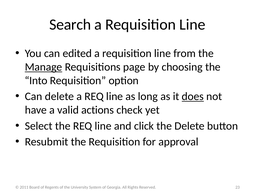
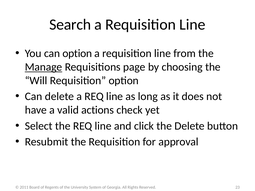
can edited: edited -> option
Into: Into -> Will
does underline: present -> none
